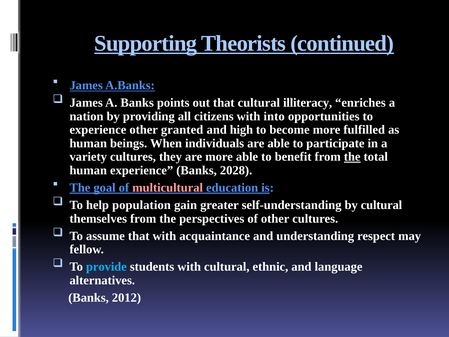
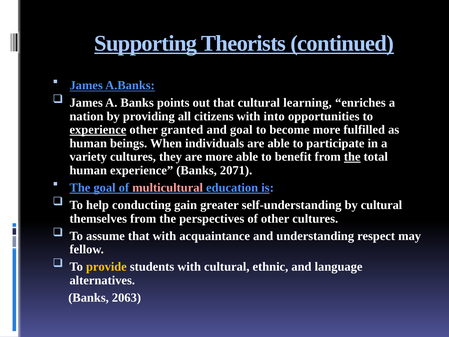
illiteracy: illiteracy -> learning
experience at (98, 130) underline: none -> present
and high: high -> goal
2028: 2028 -> 2071
population: population -> conducting
provide colour: light blue -> yellow
2012: 2012 -> 2063
